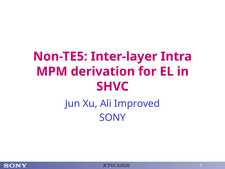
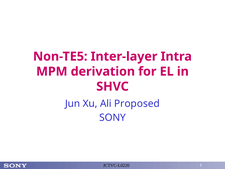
Improved: Improved -> Proposed
